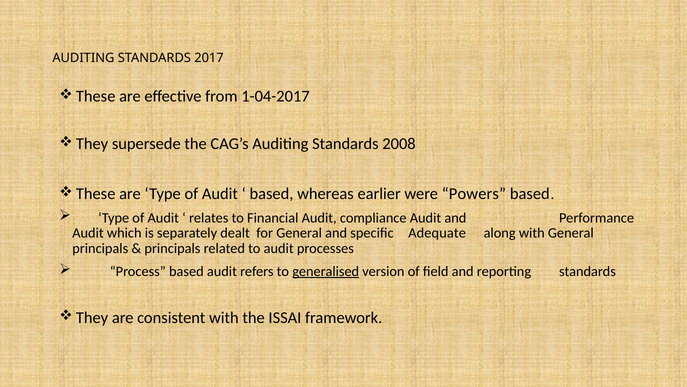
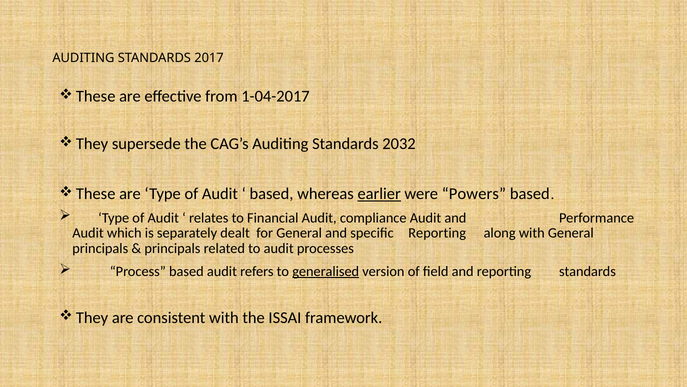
2008: 2008 -> 2032
earlier underline: none -> present
specific Adequate: Adequate -> Reporting
